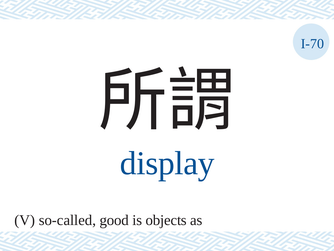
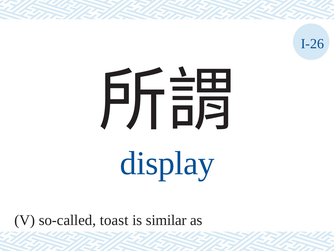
I-70: I-70 -> I-26
good: good -> toast
objects: objects -> similar
